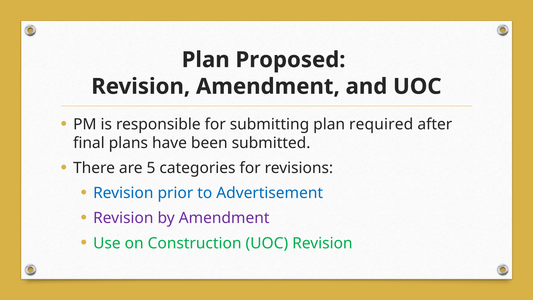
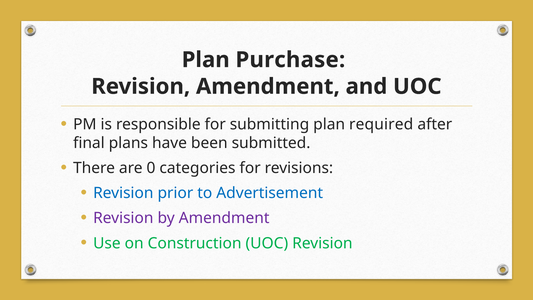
Proposed: Proposed -> Purchase
5: 5 -> 0
